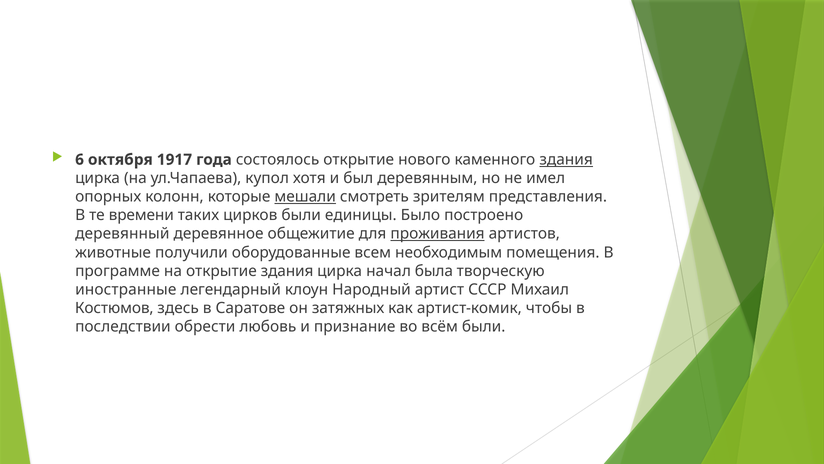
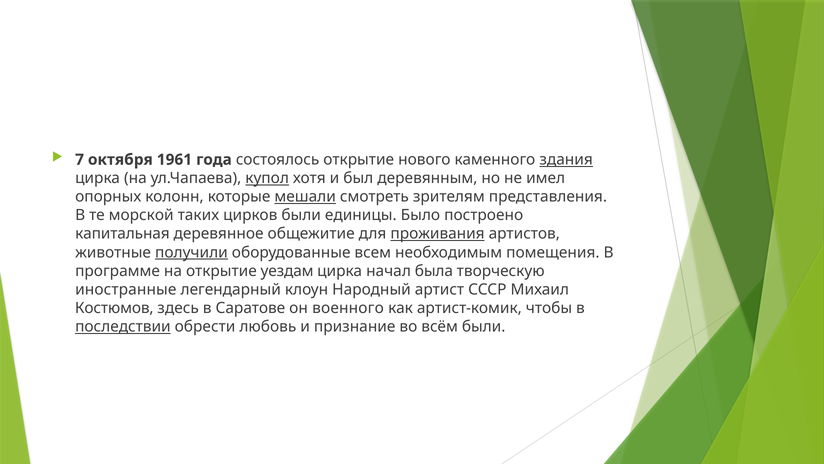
6: 6 -> 7
1917: 1917 -> 1961
купол underline: none -> present
времени: времени -> морской
деревянный: деревянный -> капитальная
получили underline: none -> present
открытие здания: здания -> уездам
затяжных: затяжных -> военного
последствии underline: none -> present
